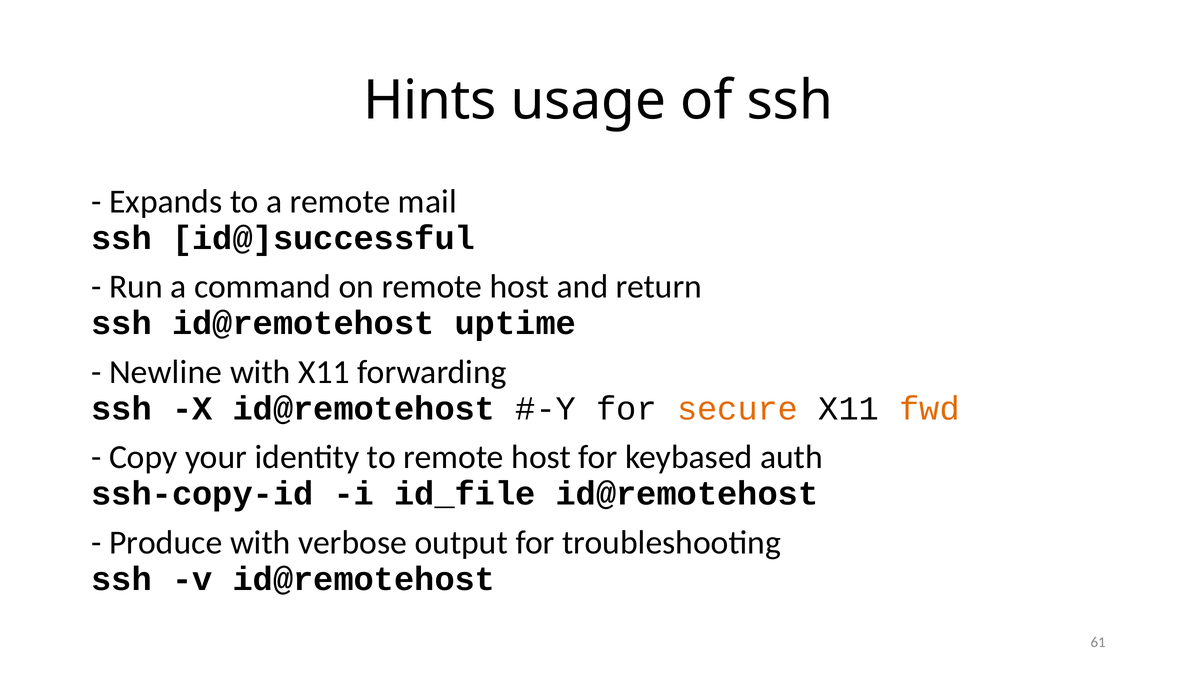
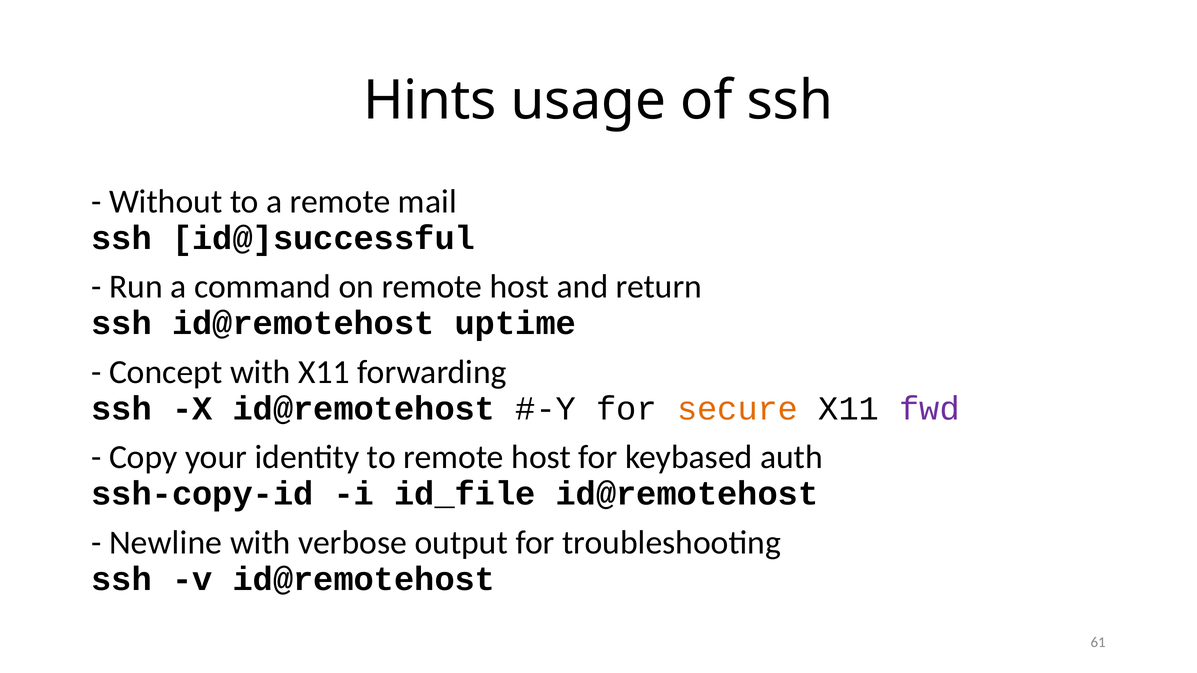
Expands: Expands -> Without
Newline: Newline -> Concept
fwd colour: orange -> purple
Produce: Produce -> Newline
